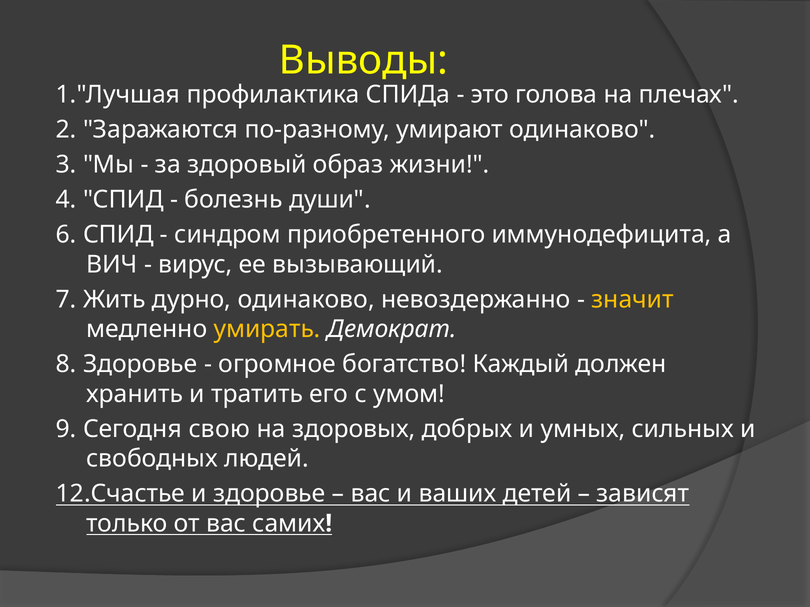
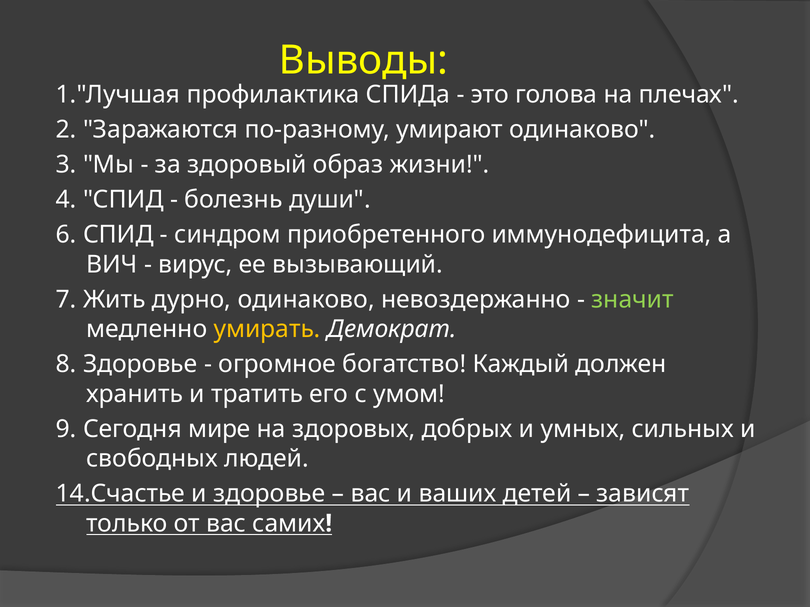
значит colour: yellow -> light green
свою: свою -> мире
12.Счастье: 12.Счастье -> 14.Счастье
